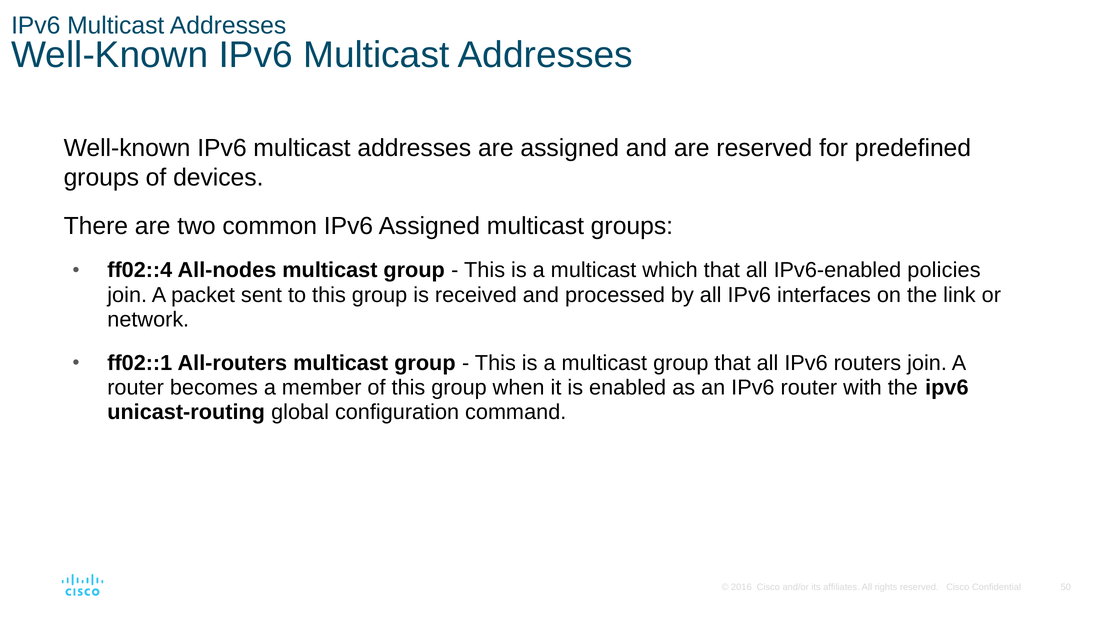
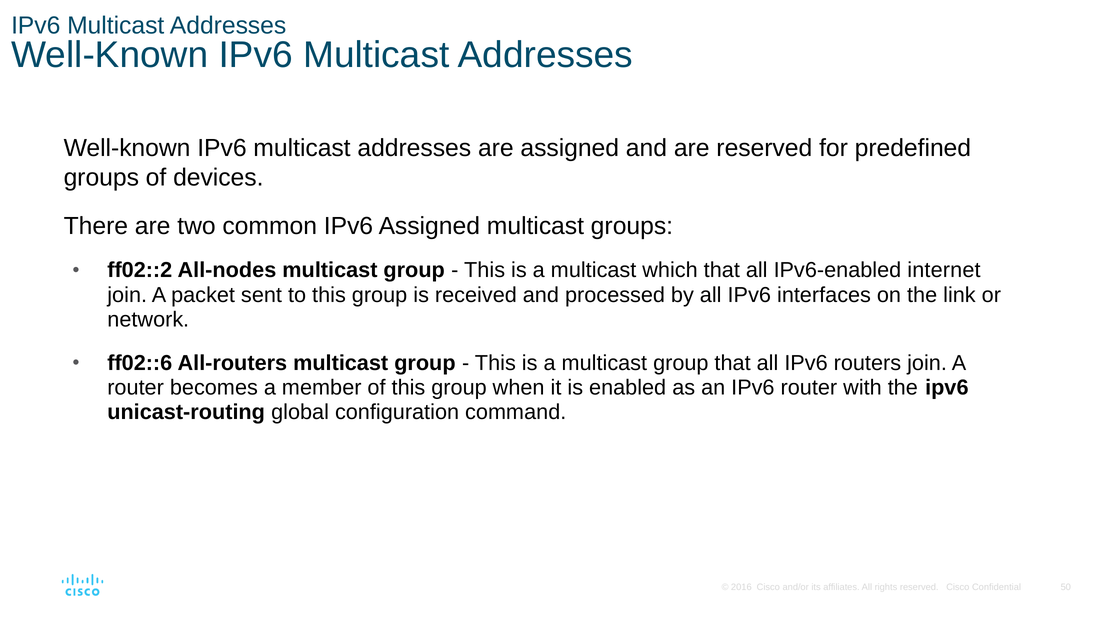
ff02::4: ff02::4 -> ff02::2
policies: policies -> internet
ff02::1: ff02::1 -> ff02::6
